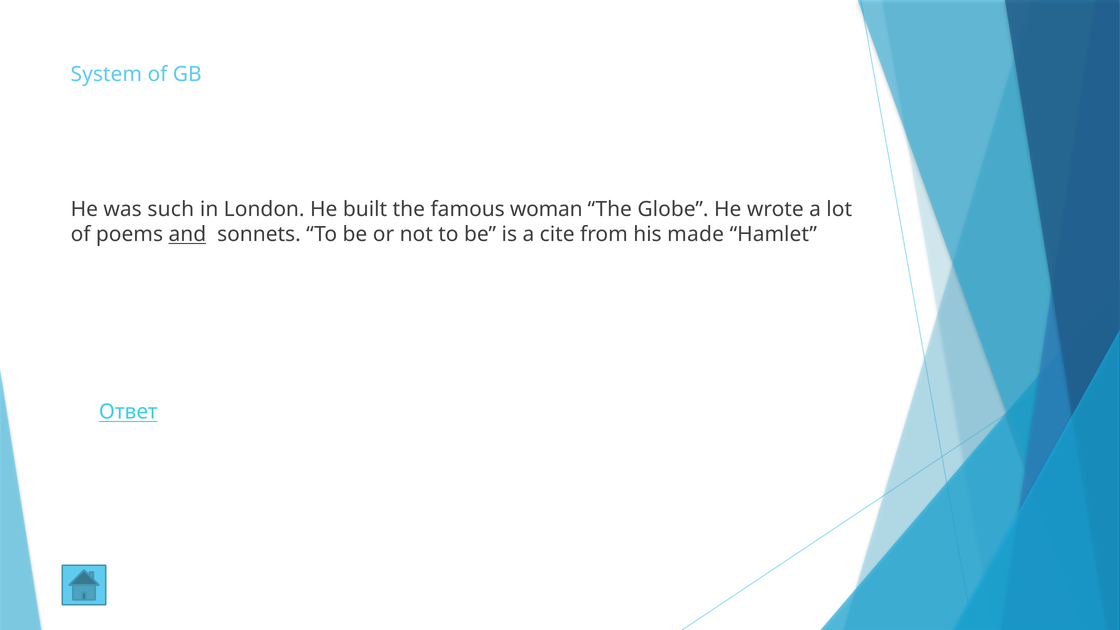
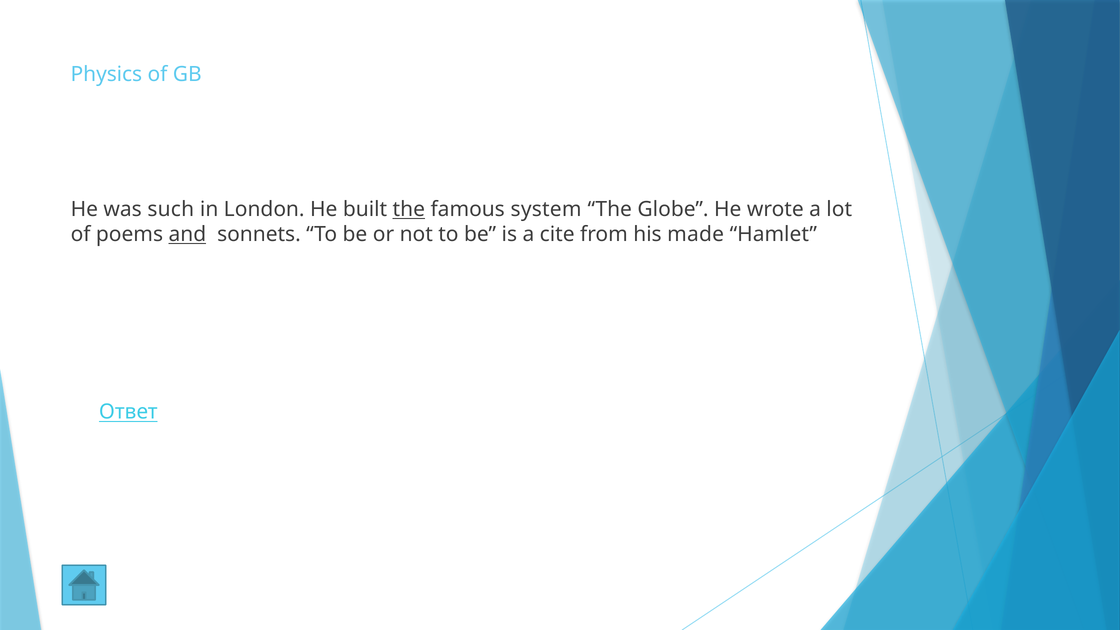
System: System -> Physics
the at (409, 209) underline: none -> present
woman: woman -> system
